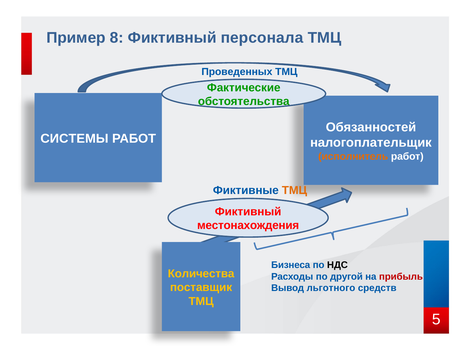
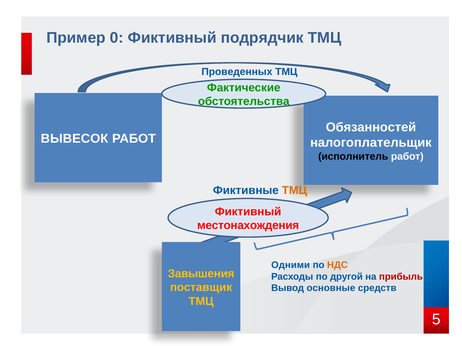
8: 8 -> 0
персонала: персонала -> подрядчик
СИСТЕМЫ: СИСТЕМЫ -> ВЫВЕСОК
исполнитель colour: orange -> black
Бизнеса: Бизнеса -> Одними
НДС colour: black -> orange
Количества: Количества -> Завышения
льготного: льготного -> основные
